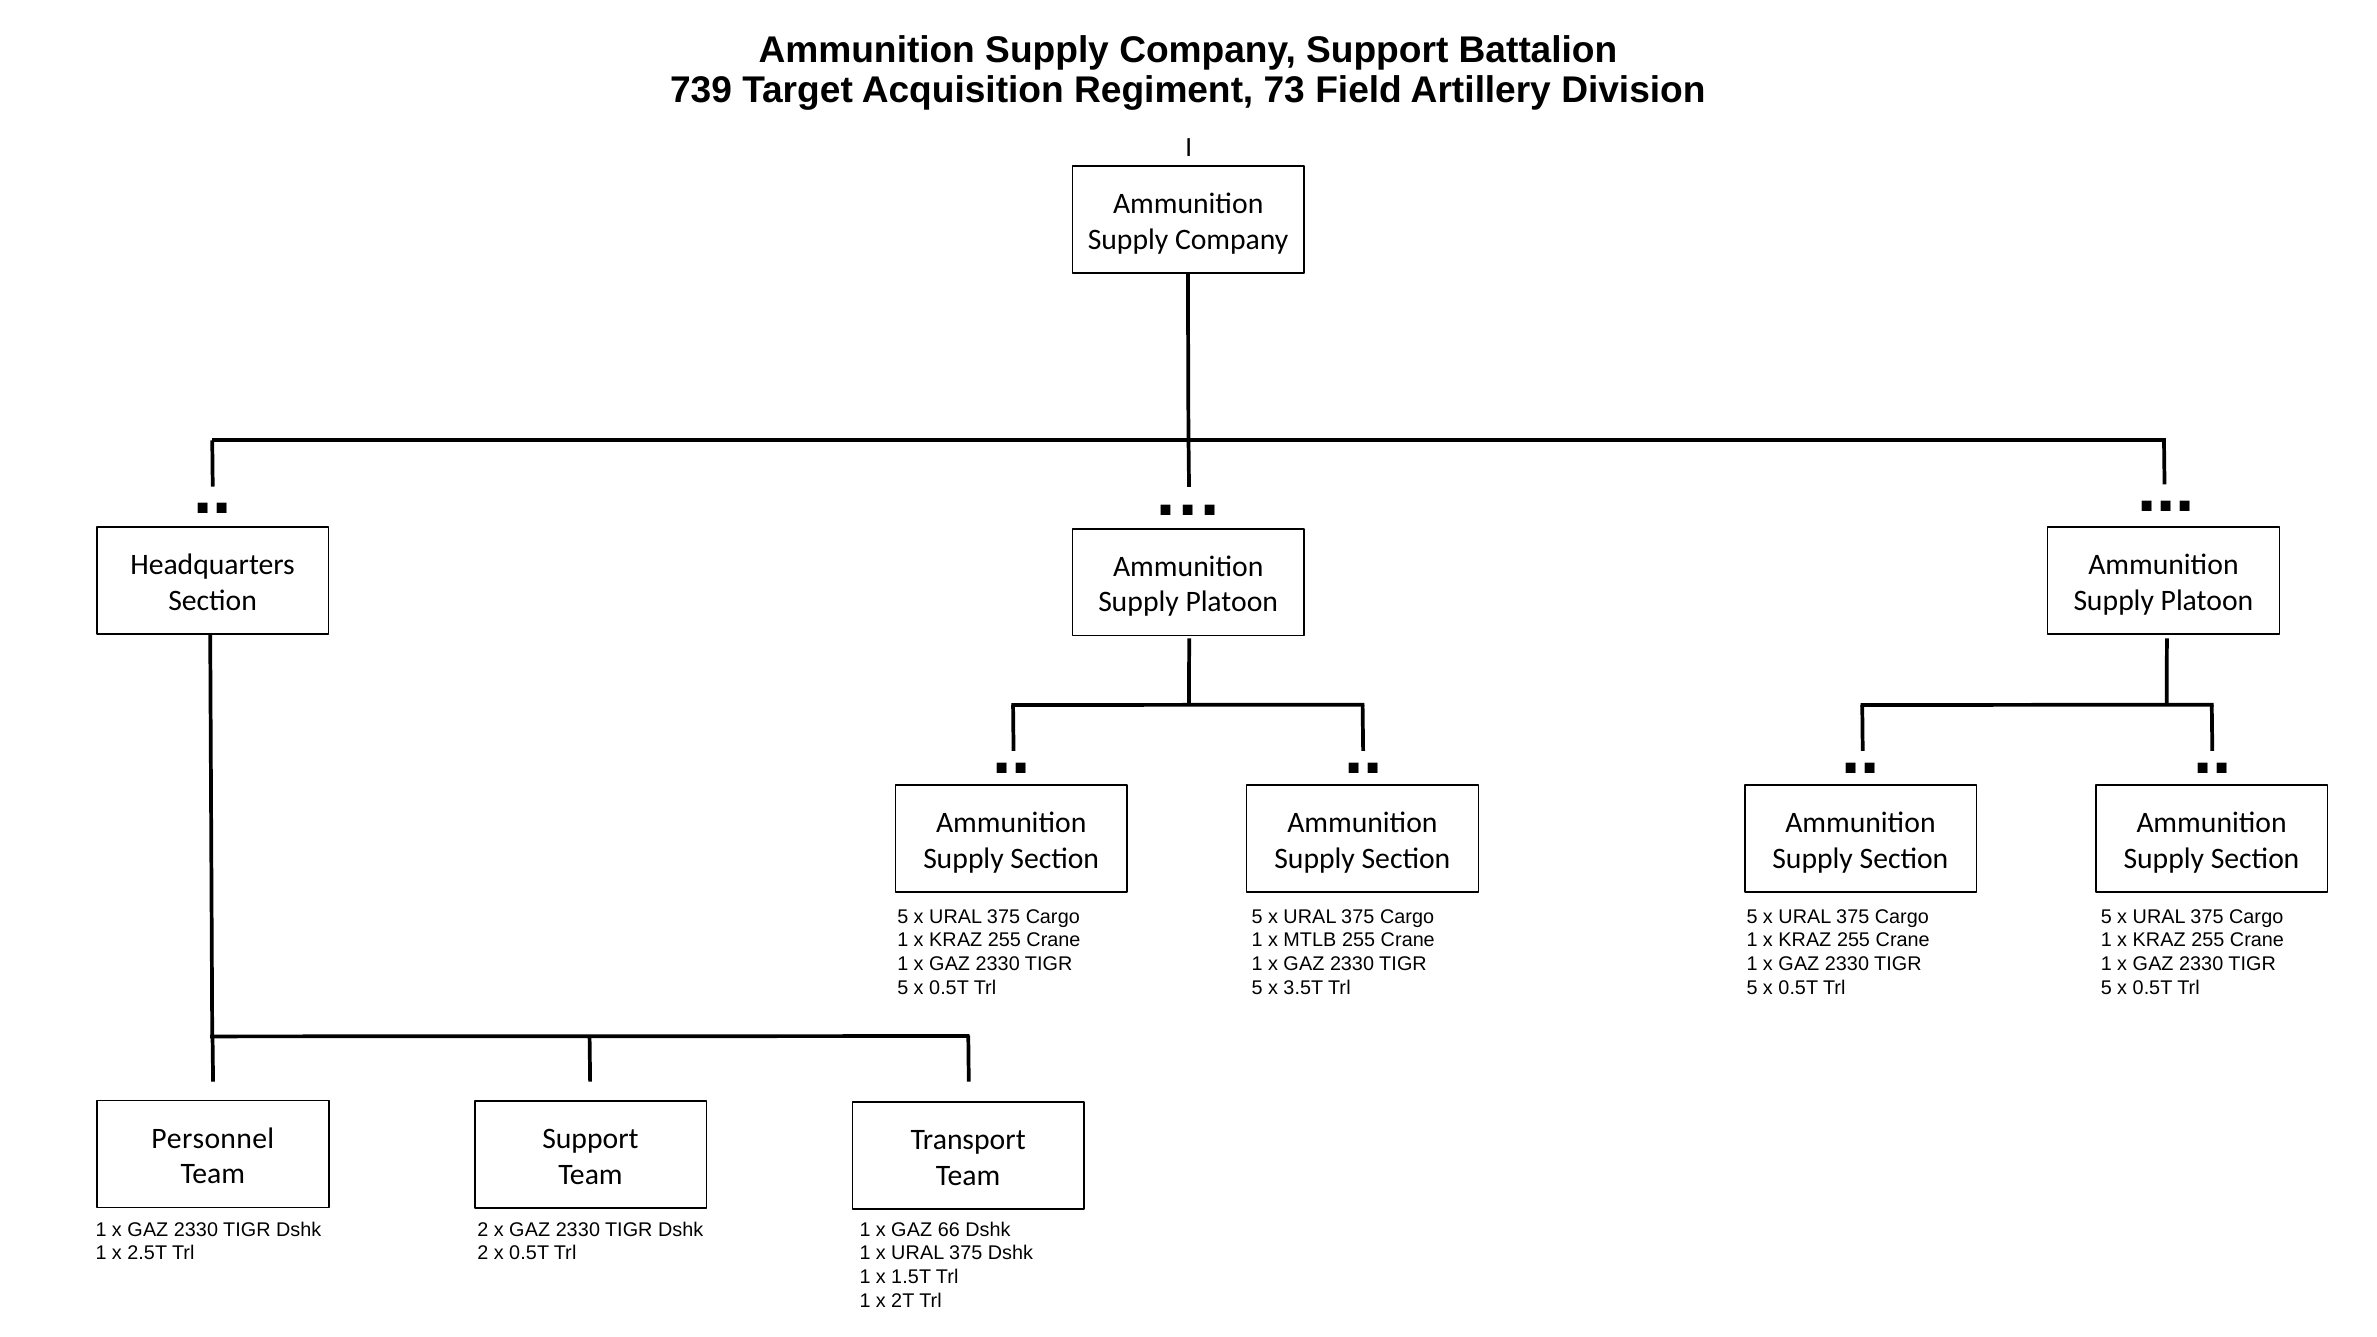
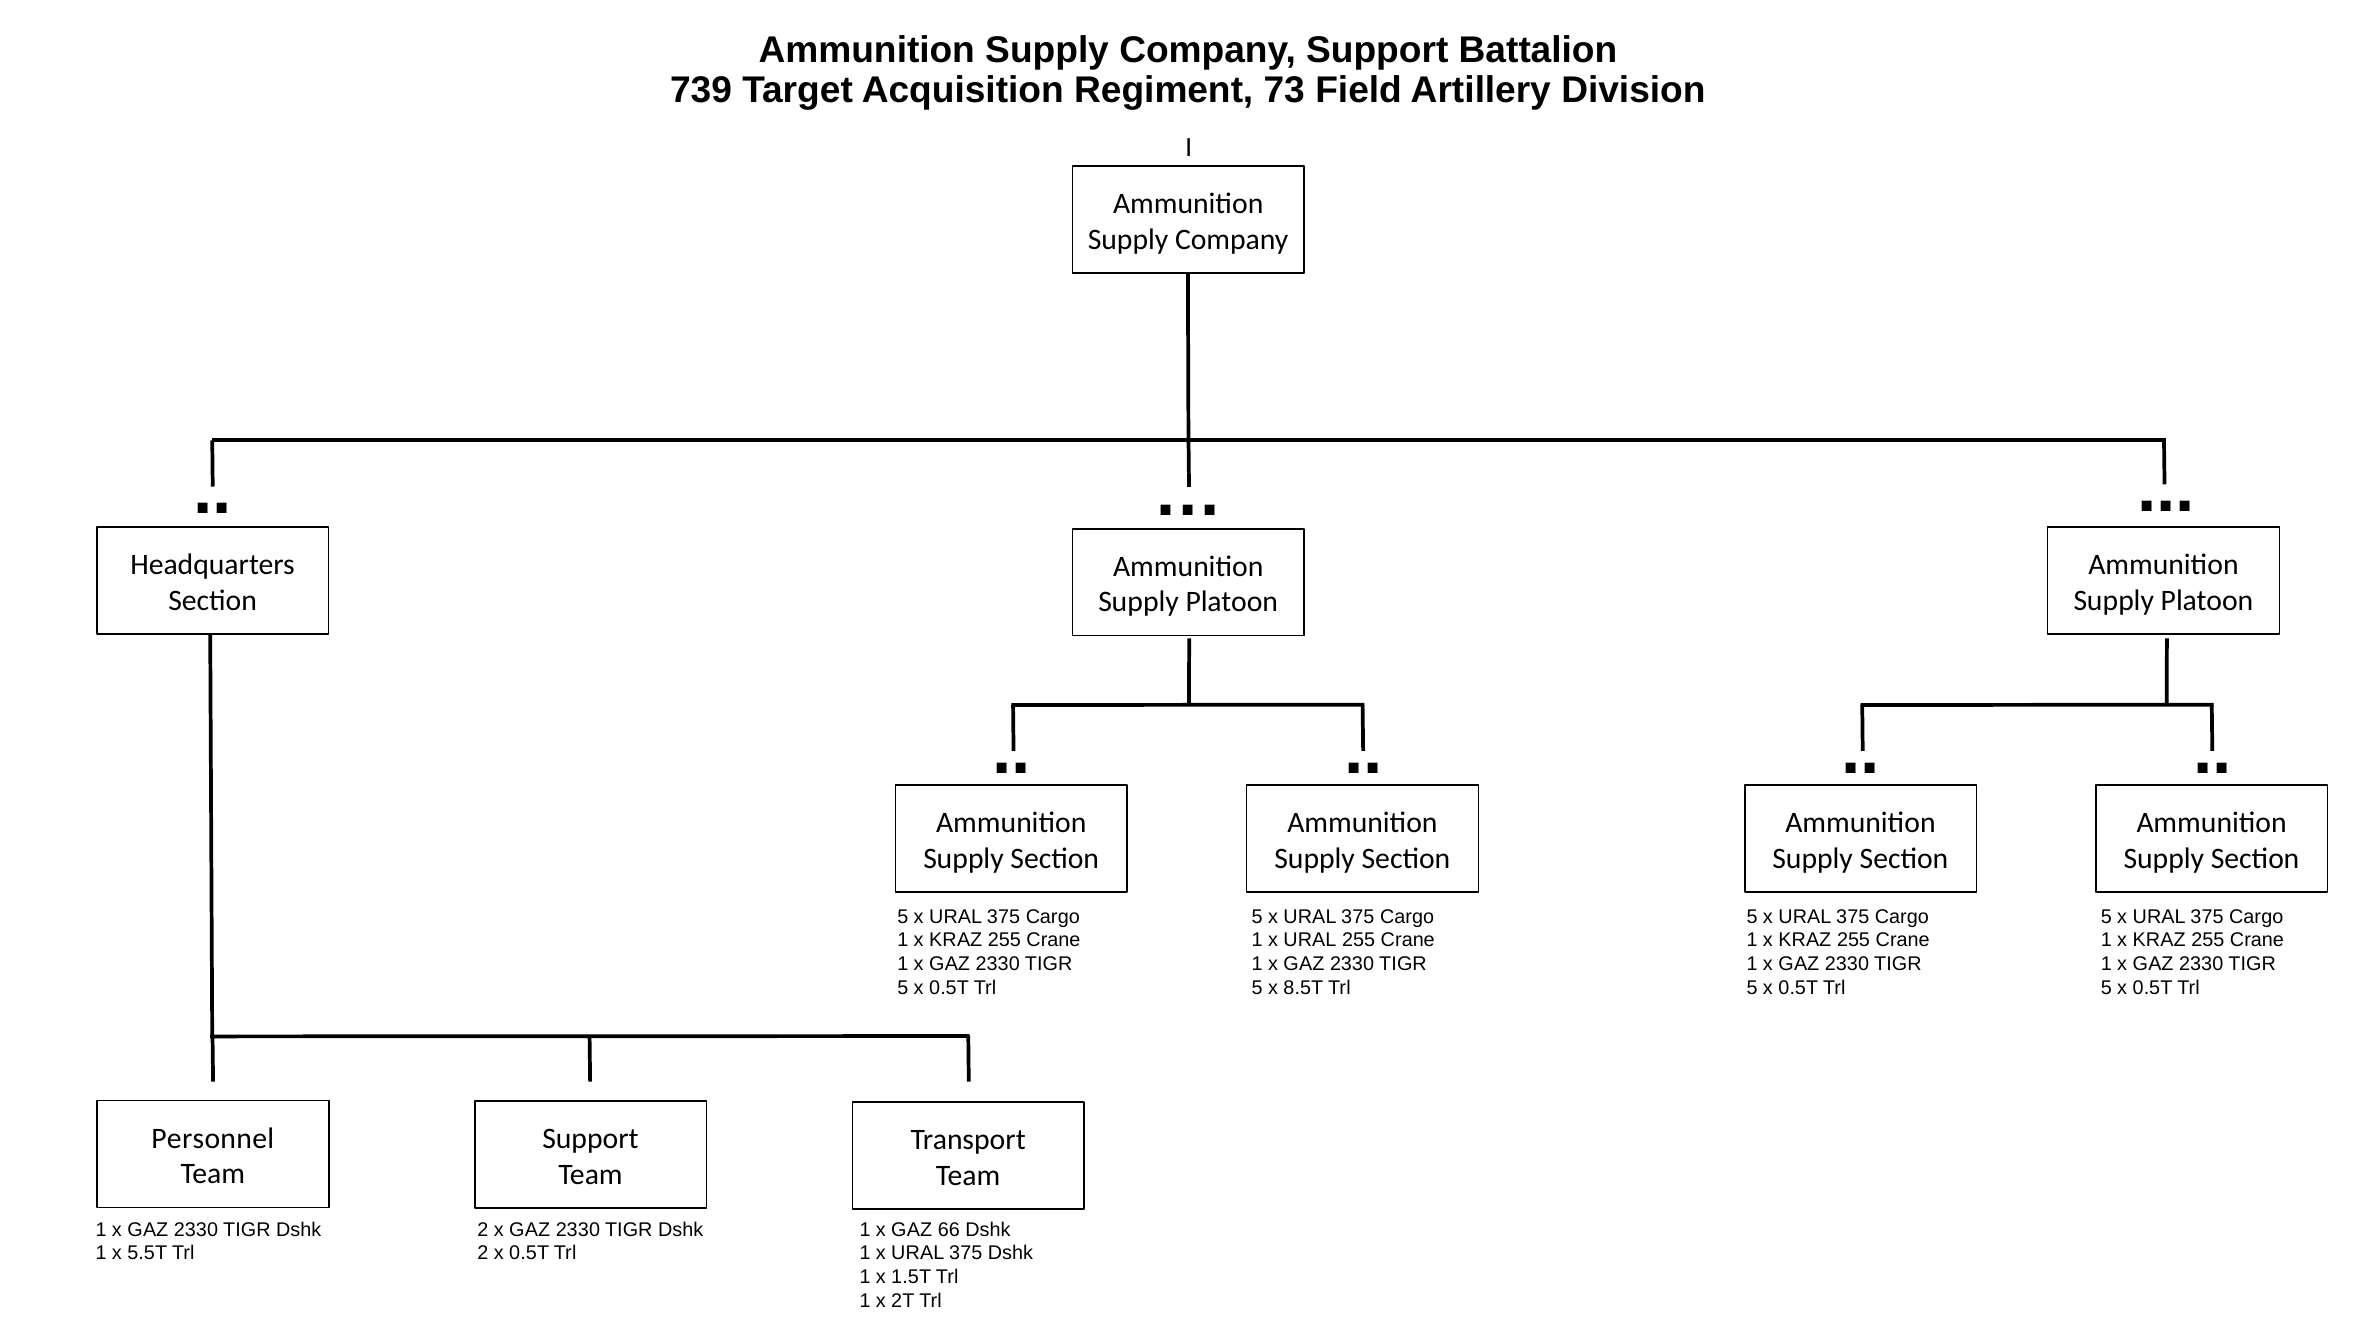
MTLB at (1310, 940): MTLB -> URAL
3.5T: 3.5T -> 8.5T
2.5T: 2.5T -> 5.5T
